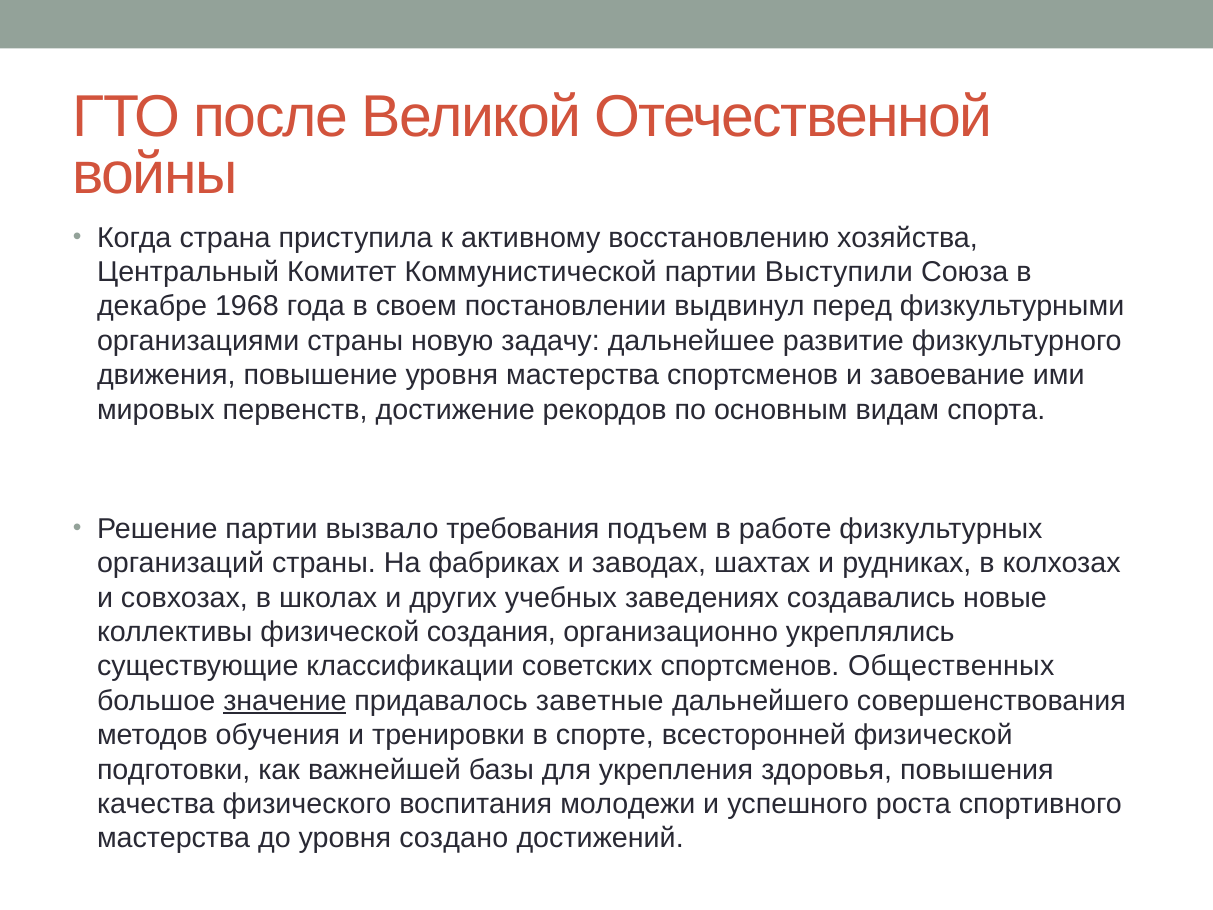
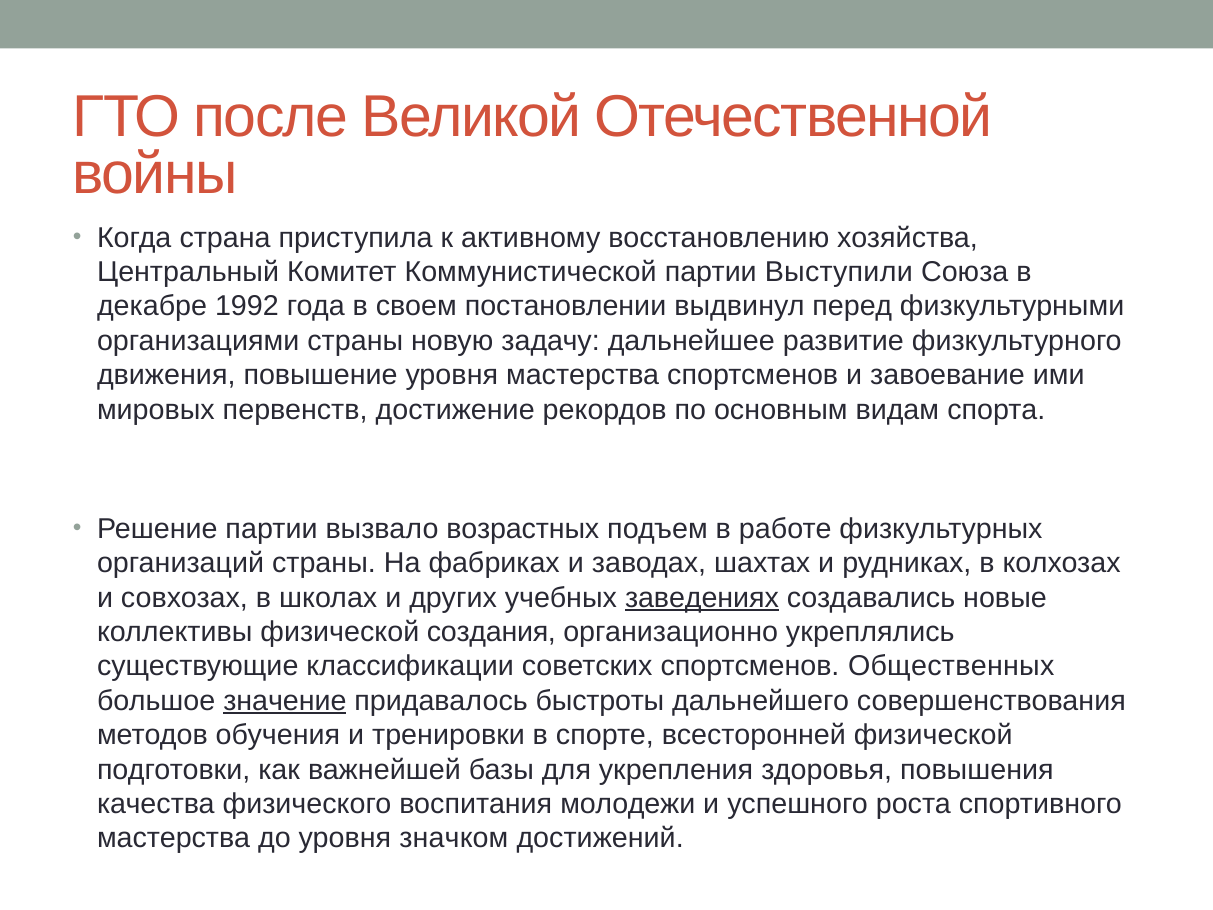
1968: 1968 -> 1992
требования: требования -> возрастных
заведениях underline: none -> present
заветные: заветные -> быстроты
создано: создано -> значком
